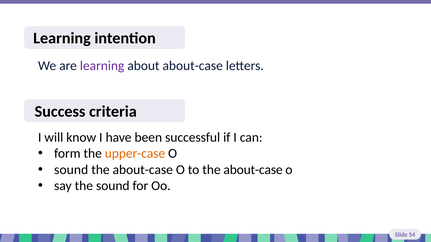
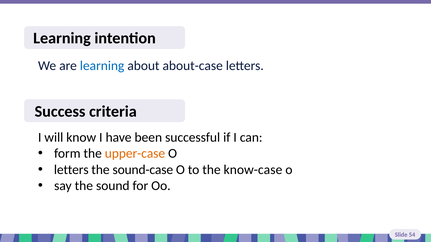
learning at (102, 66) colour: purple -> blue
sound at (71, 170): sound -> letters
about-case at (143, 170): about-case -> sound-case
to the about-case: about-case -> know-case
